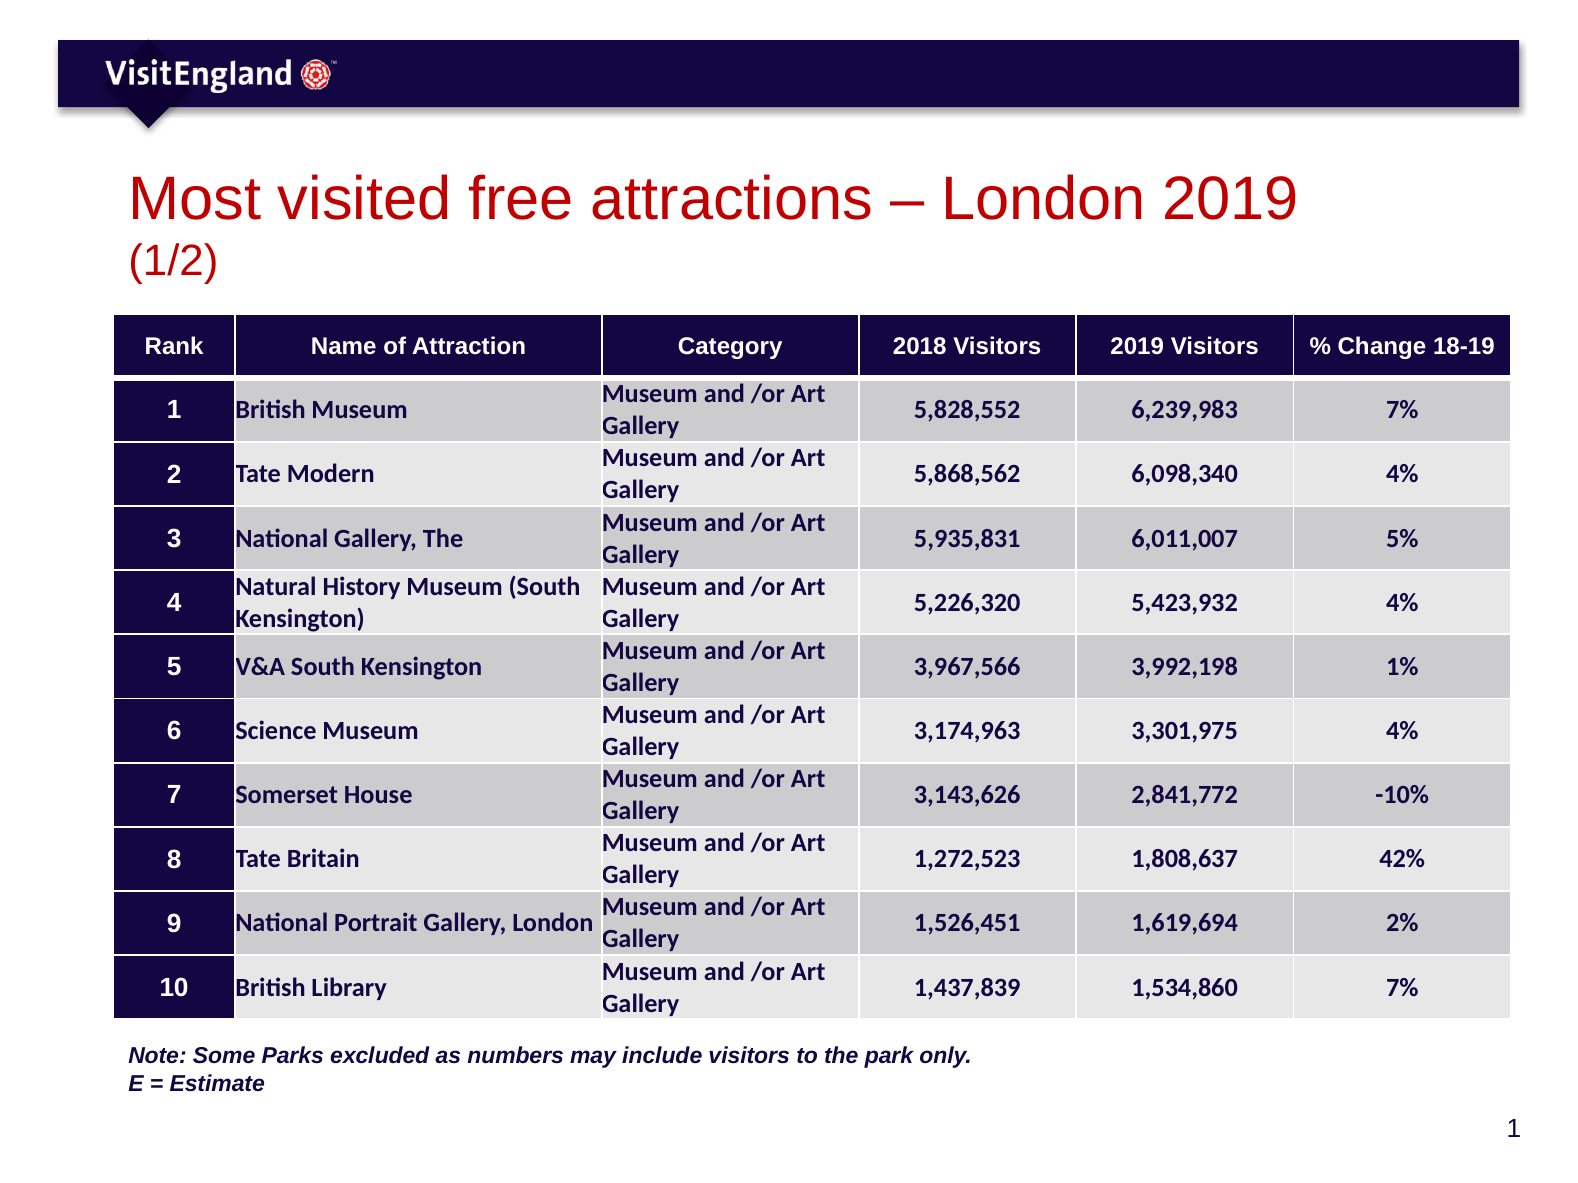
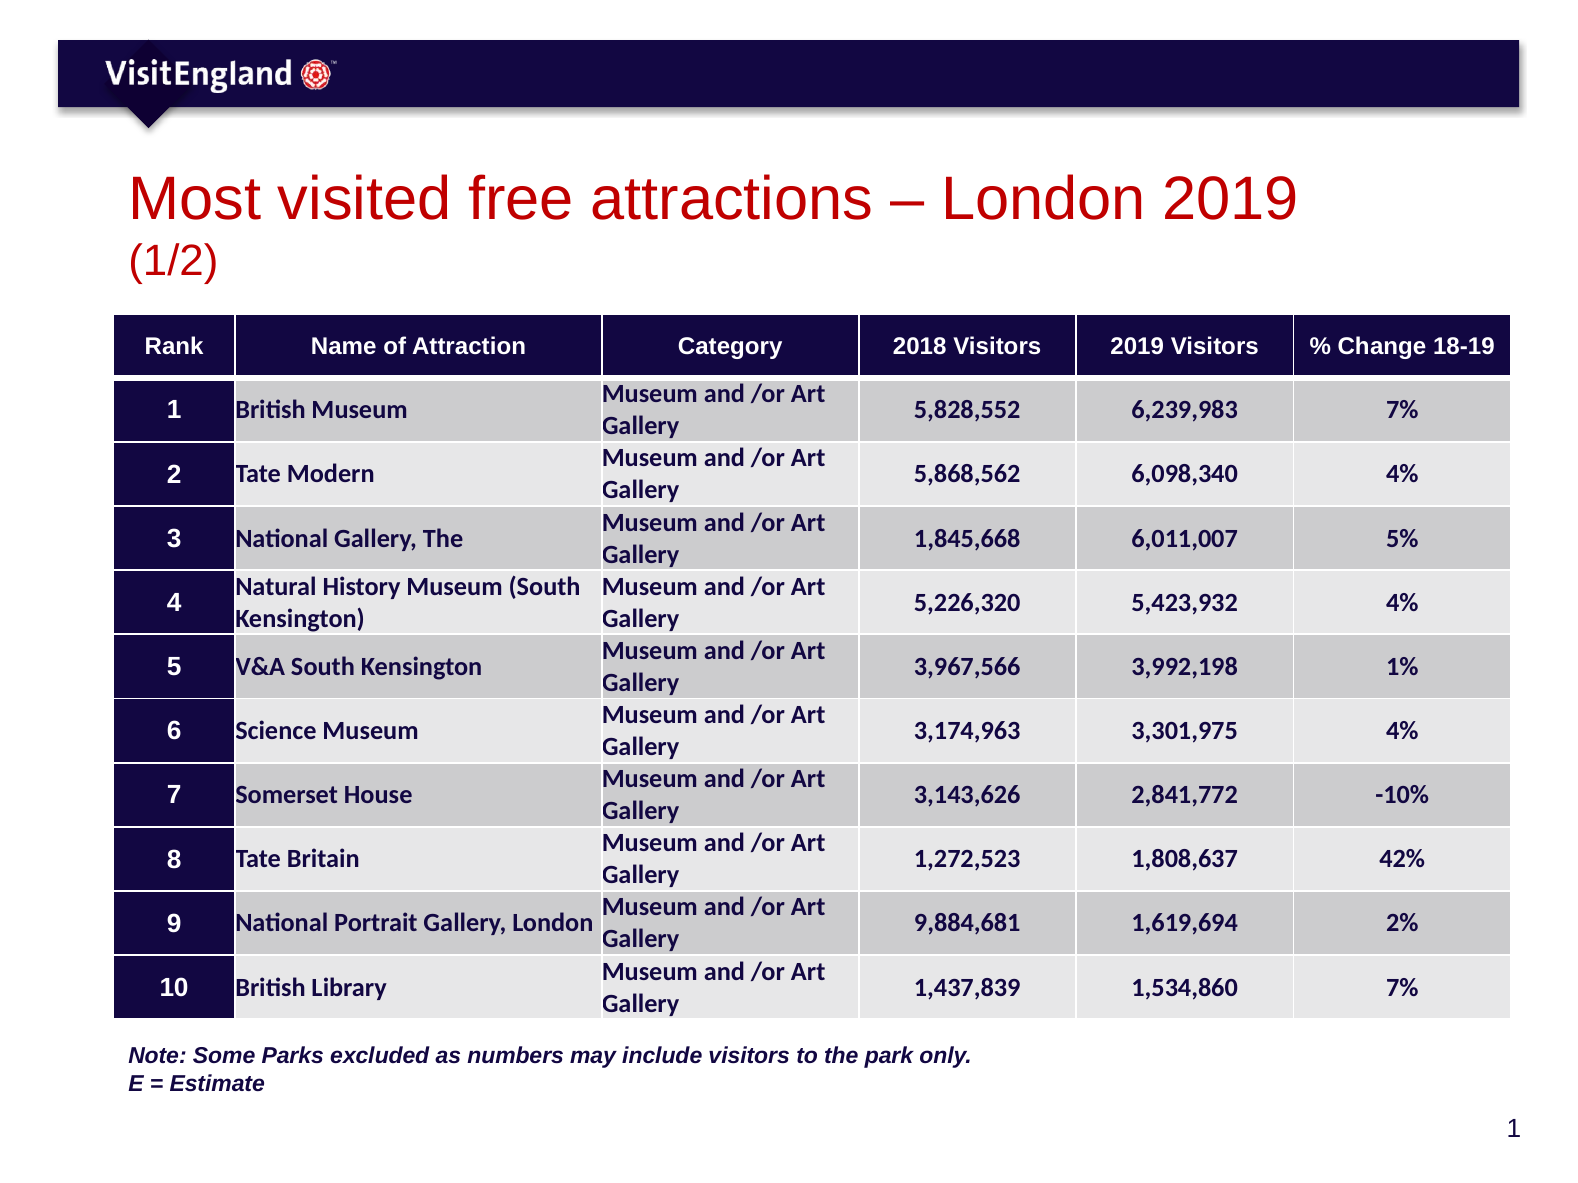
5,935,831: 5,935,831 -> 1,845,668
1,526,451: 1,526,451 -> 9,884,681
